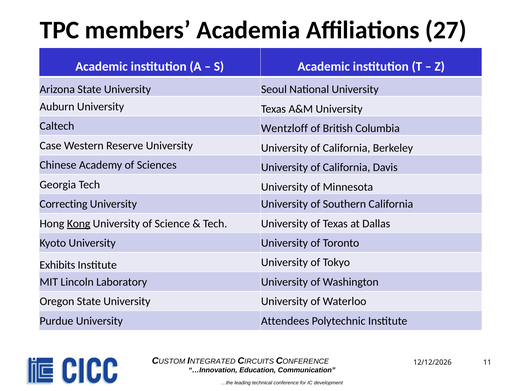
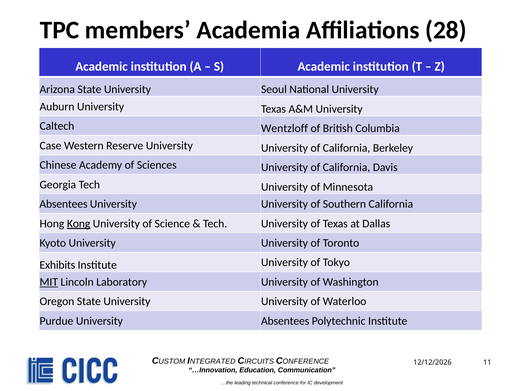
27: 27 -> 28
Correcting at (64, 204): Correcting -> Absentees
MIT underline: none -> present
University Attendees: Attendees -> Absentees
